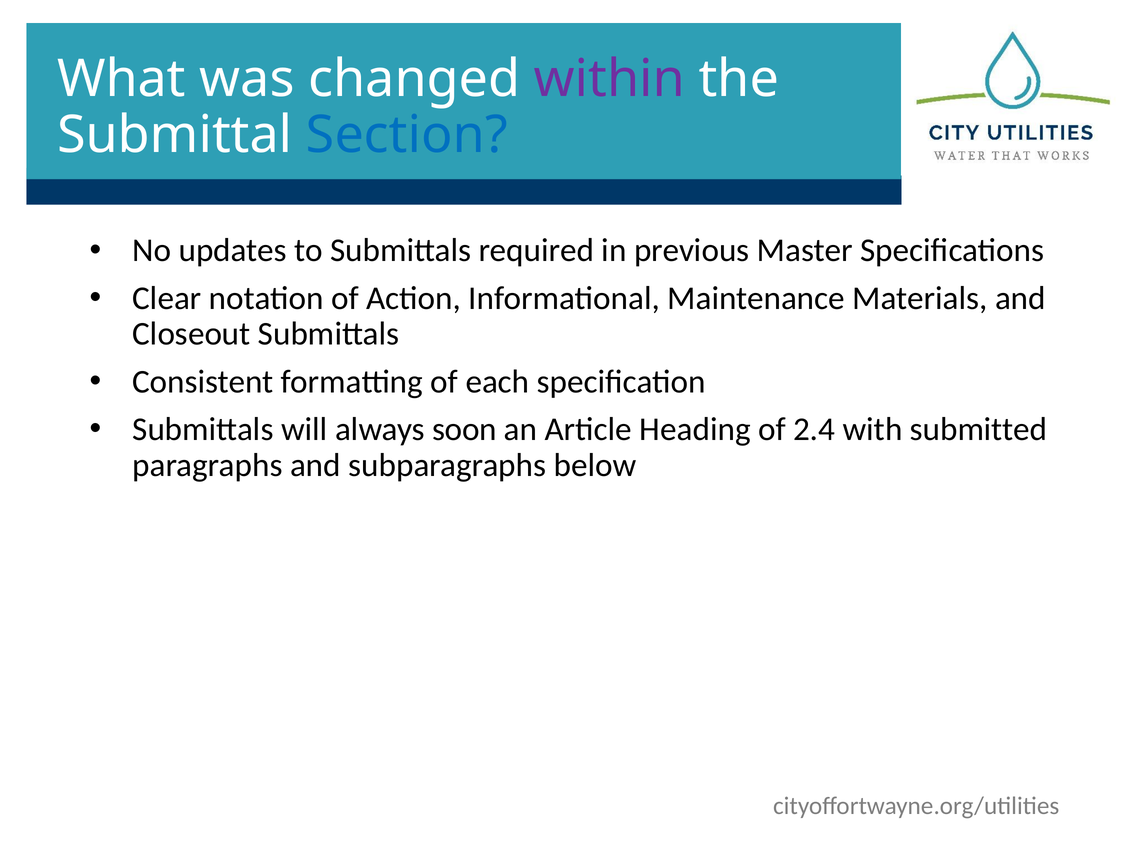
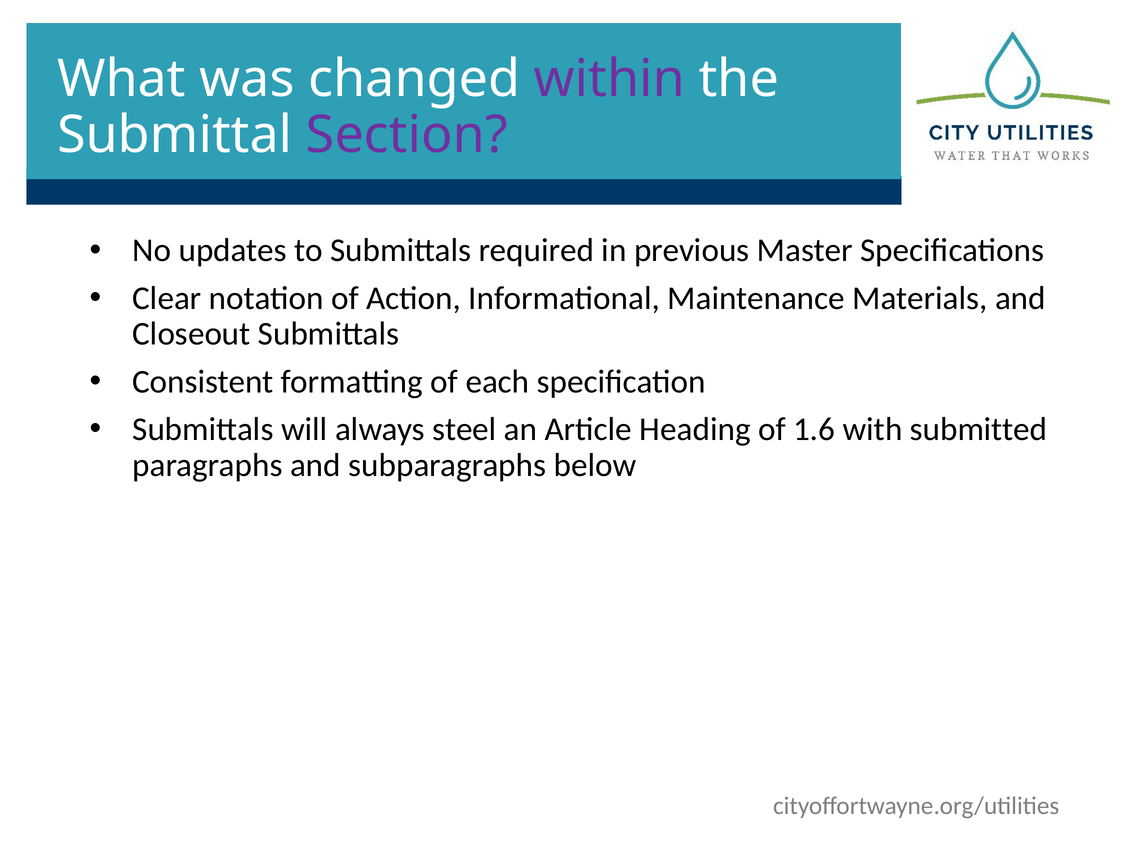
Section colour: blue -> purple
soon: soon -> steel
2.4: 2.4 -> 1.6
